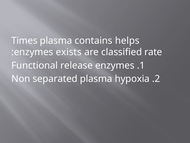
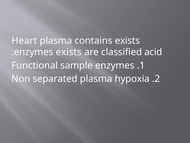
Times: Times -> Heart
contains helps: helps -> exists
rate: rate -> acid
release: release -> sample
